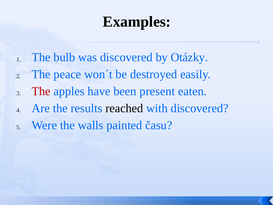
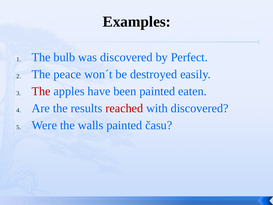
Otázky: Otázky -> Perfect
been present: present -> painted
reached colour: black -> red
